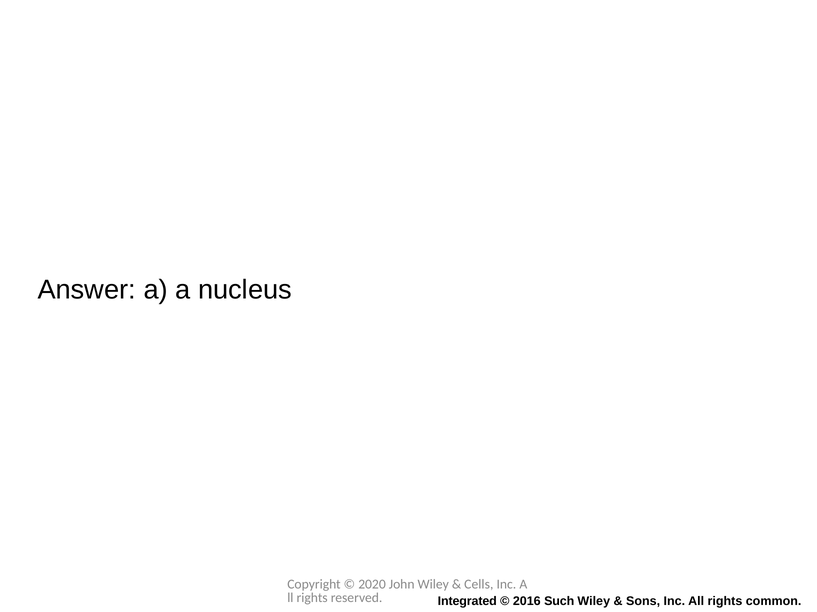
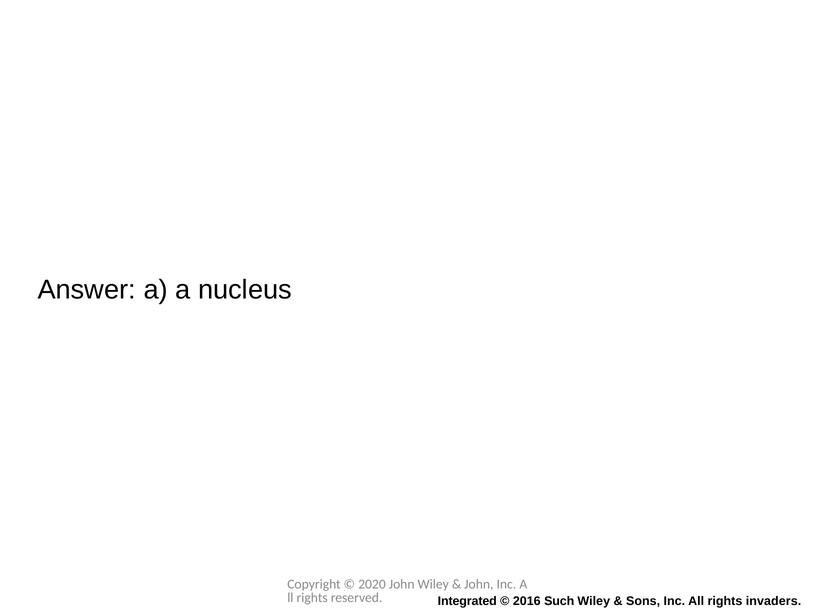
Cells at (479, 585): Cells -> John
common: common -> invaders
